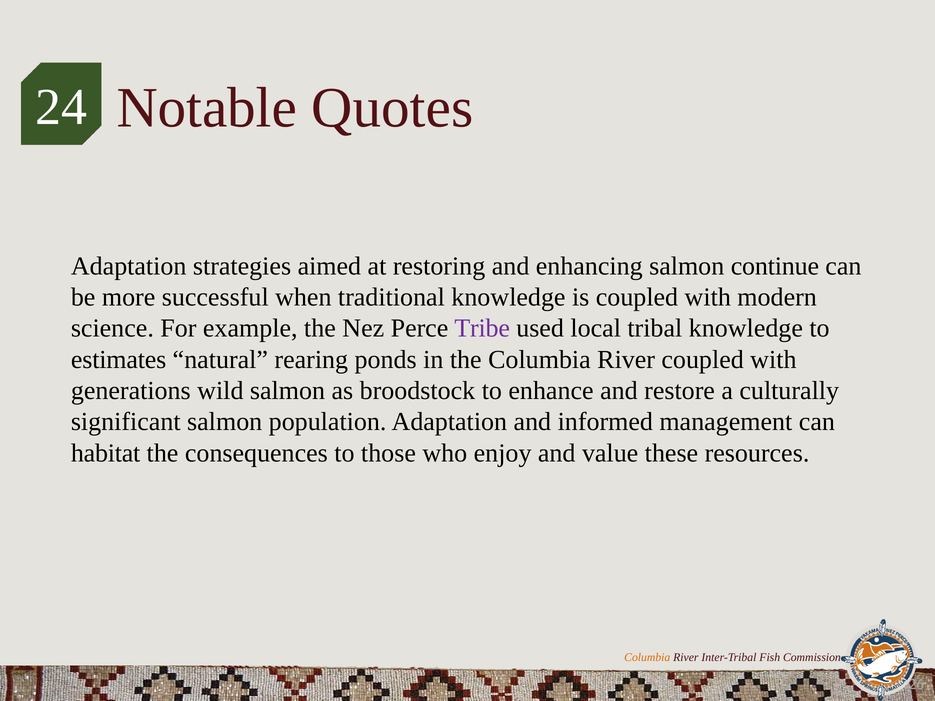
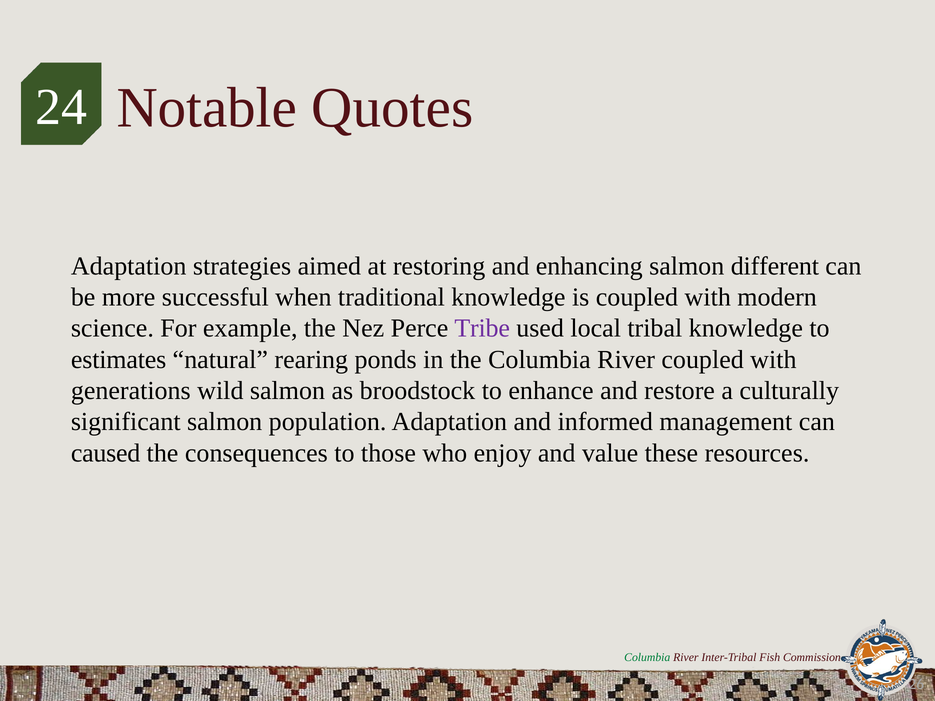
continue: continue -> different
habitat: habitat -> caused
Columbia at (647, 658) colour: orange -> green
